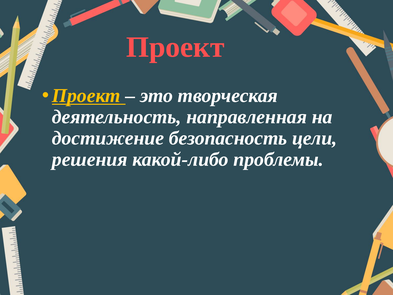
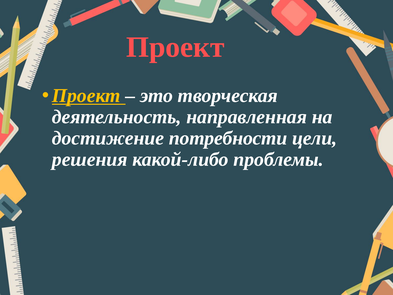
безопасность: безопасность -> потребности
